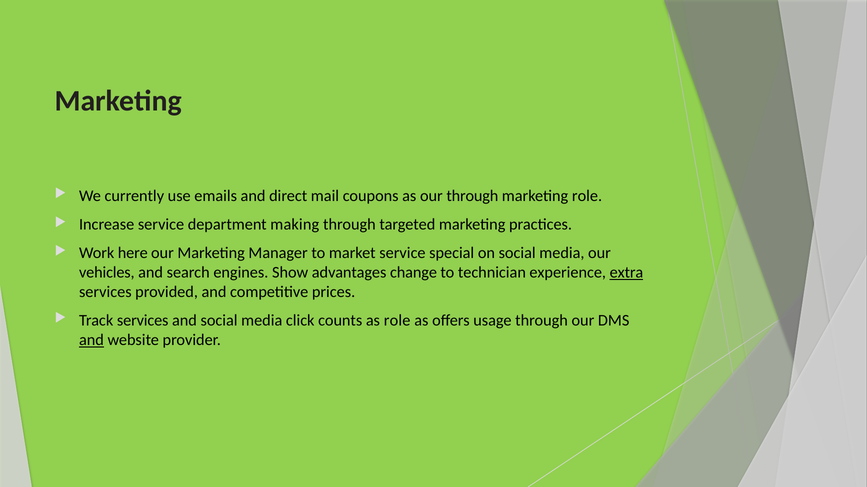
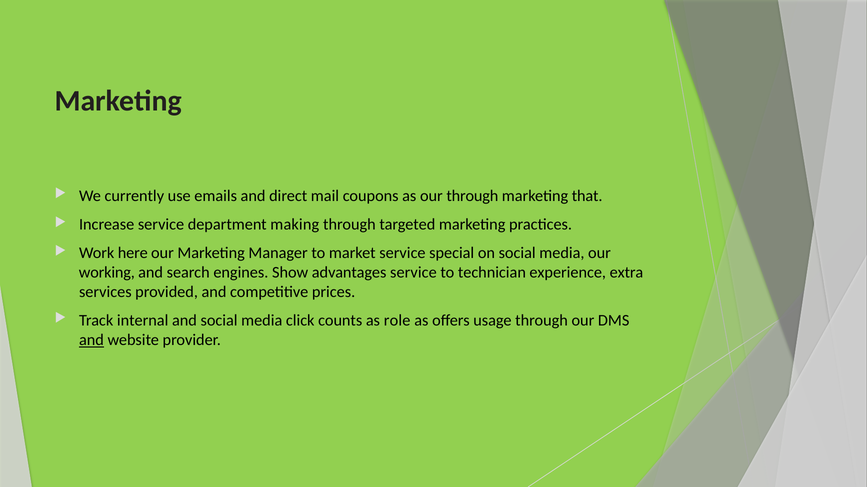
marketing role: role -> that
vehicles: vehicles -> working
advantages change: change -> service
extra underline: present -> none
Track services: services -> internal
